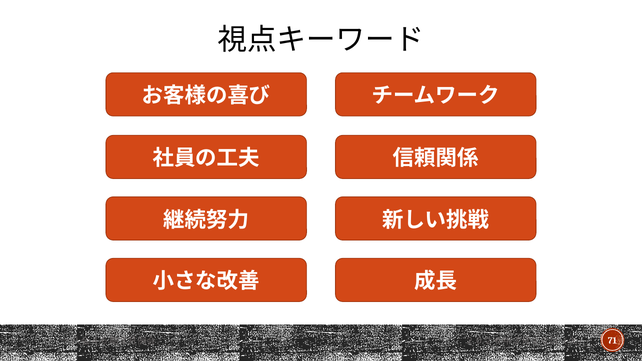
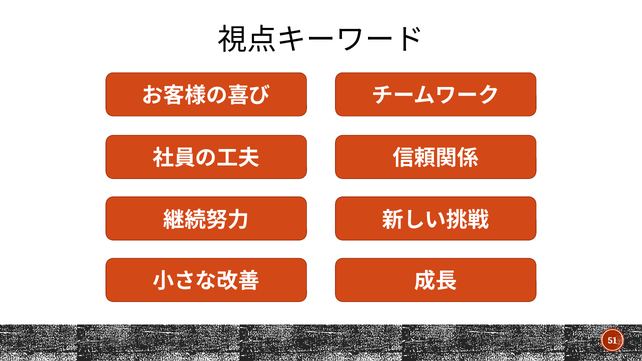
71: 71 -> 51
